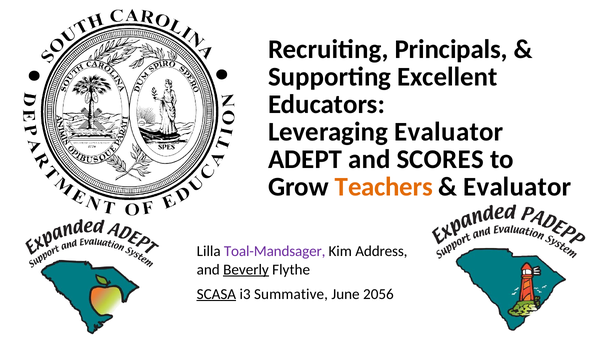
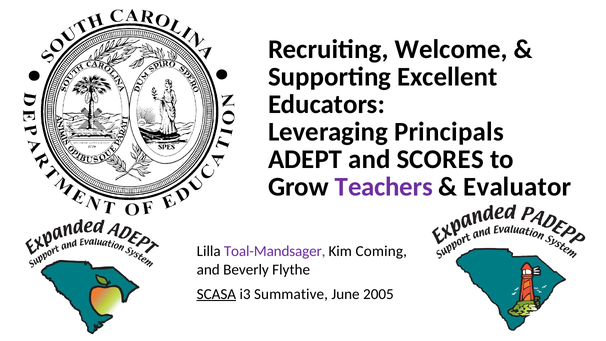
Principals: Principals -> Welcome
Leveraging Evaluator: Evaluator -> Principals
Teachers colour: orange -> purple
Address: Address -> Coming
Beverly underline: present -> none
2056: 2056 -> 2005
